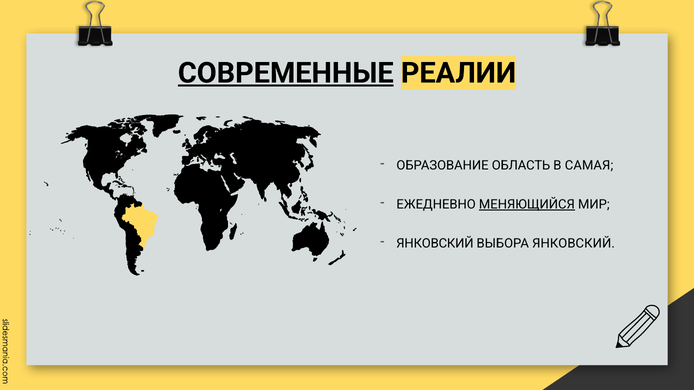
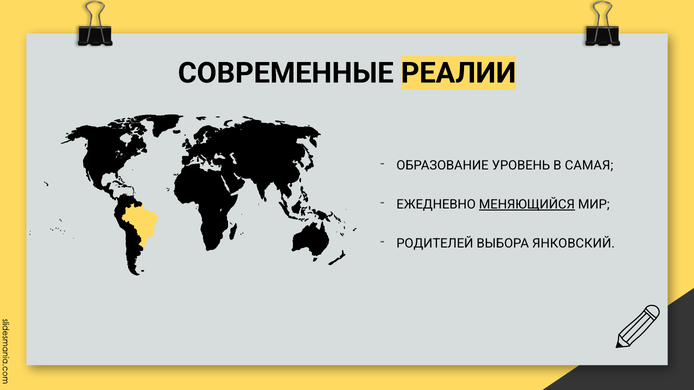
СОВРЕМЕННЫЕ underline: present -> none
ОБЛАСТЬ: ОБЛАСТЬ -> УРОВЕНЬ
ЯНКОВСКИЙ at (435, 244): ЯНКОВСКИЙ -> РОДИТЕЛЕЙ
